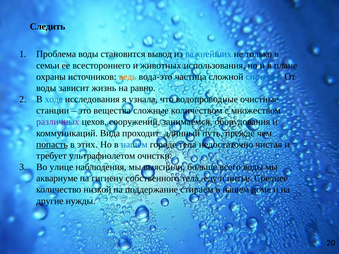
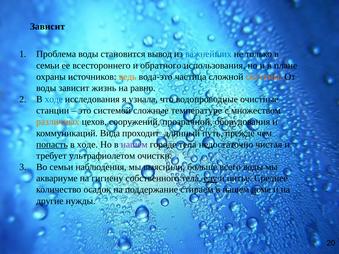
Следить at (48, 27): Следить -> Зависит
животных: животных -> обратного
системы colour: blue -> orange
вещества: вещества -> системой
количеством: количеством -> температуре
различных colour: purple -> orange
занимаемся: занимаемся -> прозрачной
этих at (87, 145): этих -> ходе
нашем at (134, 145) colour: blue -> purple
Во улице: улице -> семьи
еду underline: none -> present
низкой: низкой -> осадок
